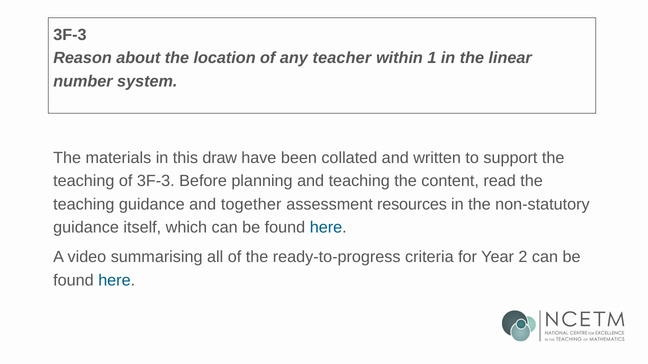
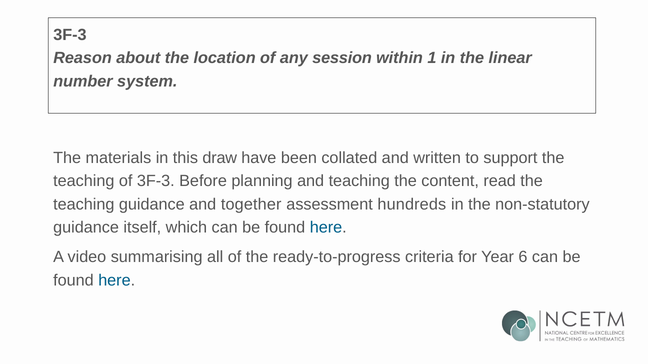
teacher: teacher -> session
resources: resources -> hundreds
2: 2 -> 6
